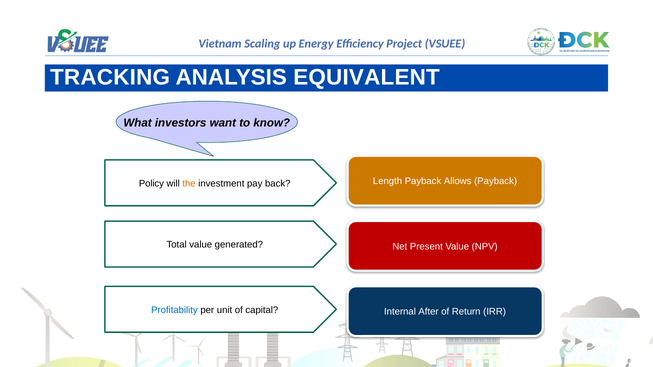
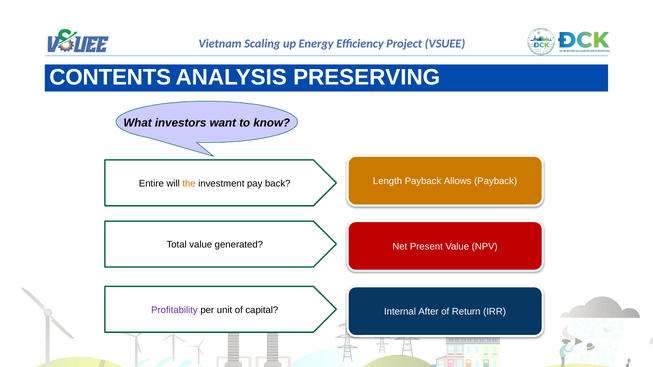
TRACKING: TRACKING -> CONTENTS
EQUIVALENT: EQUIVALENT -> PRESERVING
Policy: Policy -> Entire
Profitability colour: blue -> purple
